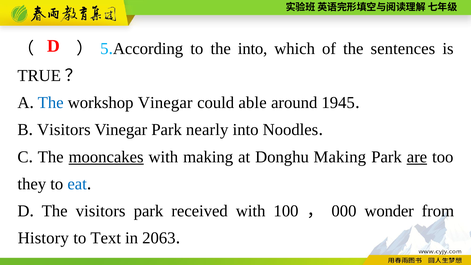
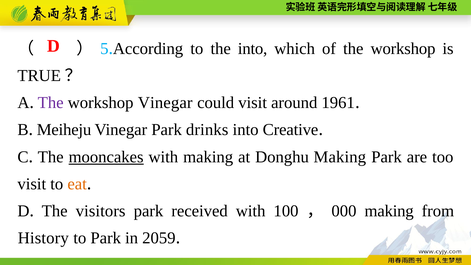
of the sentences: sentences -> workshop
The at (51, 103) colour: blue -> purple
could able: able -> visit
1945: 1945 -> 1961
Visitors at (64, 130): Visitors -> Meiheju
nearly: nearly -> drinks
Noodles: Noodles -> Creative
are underline: present -> none
they at (32, 184): they -> visit
eat colour: blue -> orange
wonder at (389, 211): wonder -> making
to Text: Text -> Park
2063: 2063 -> 2059
